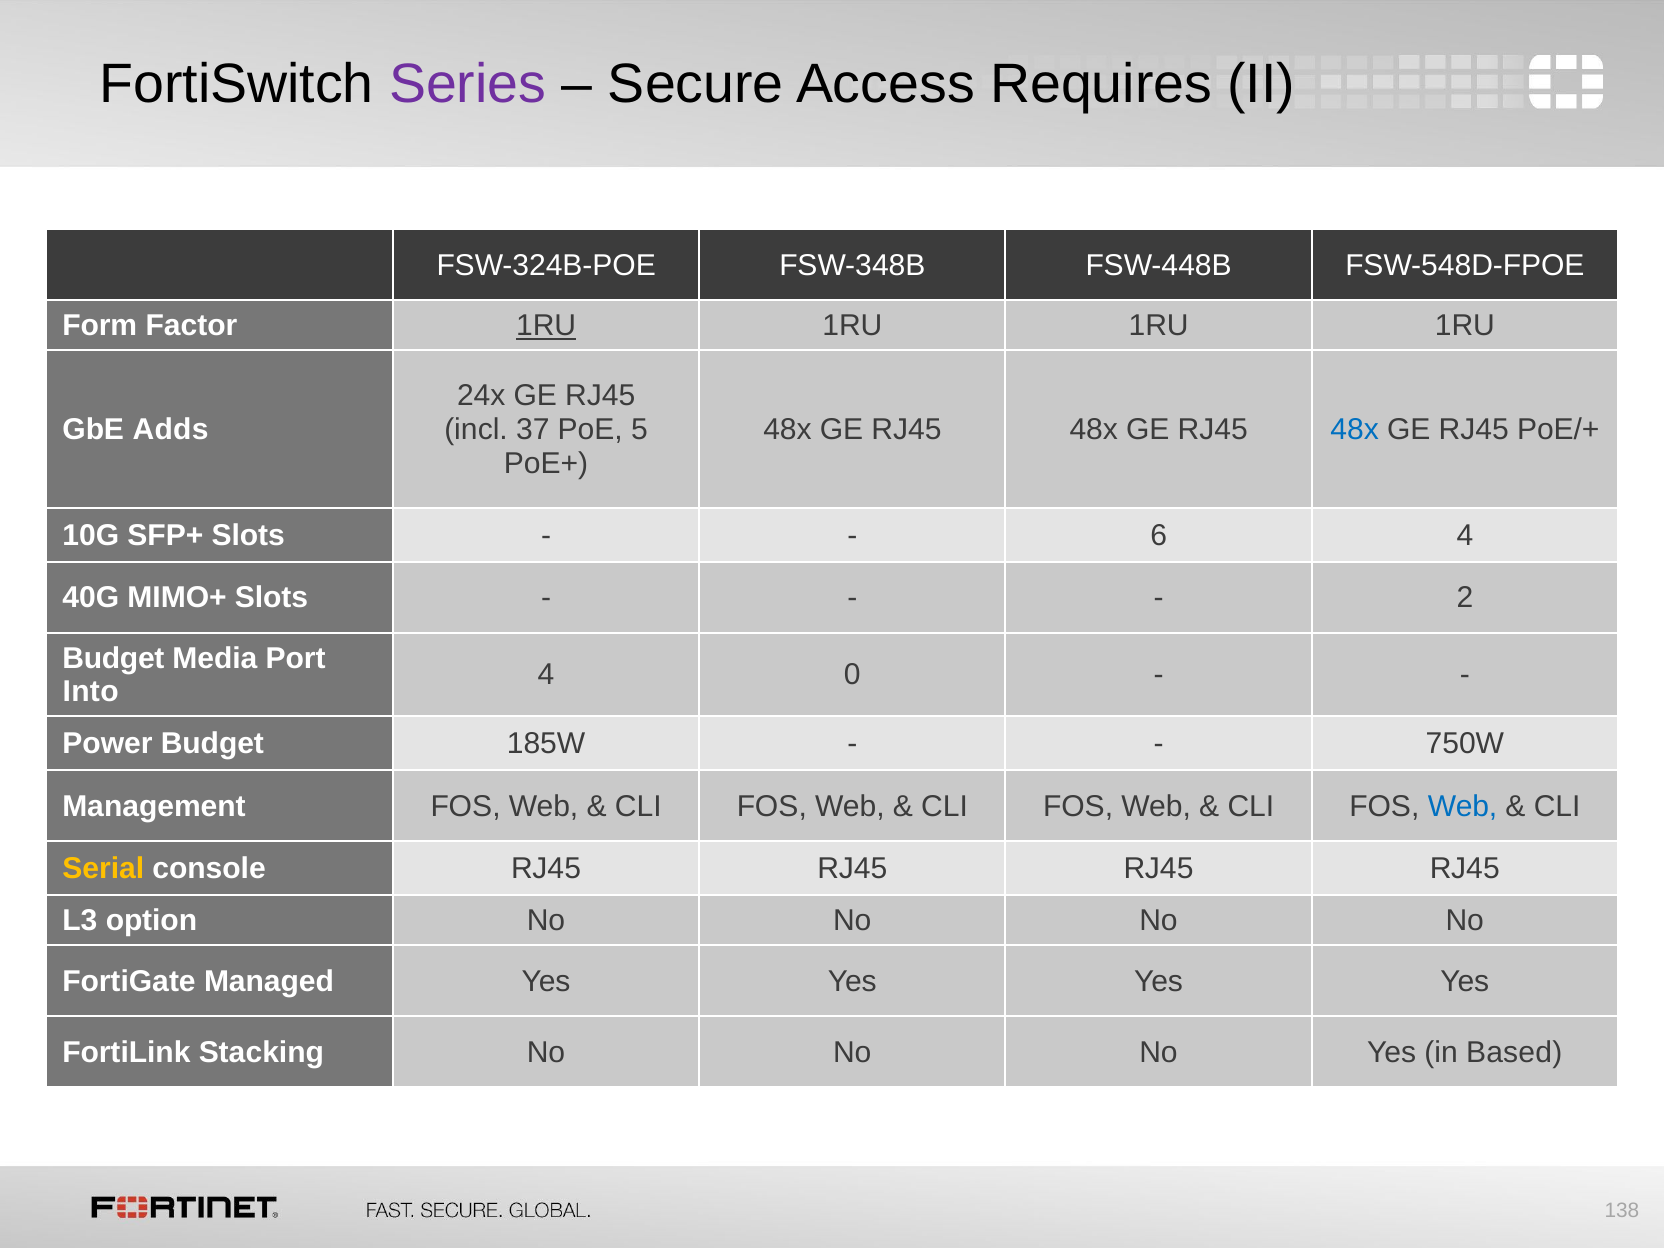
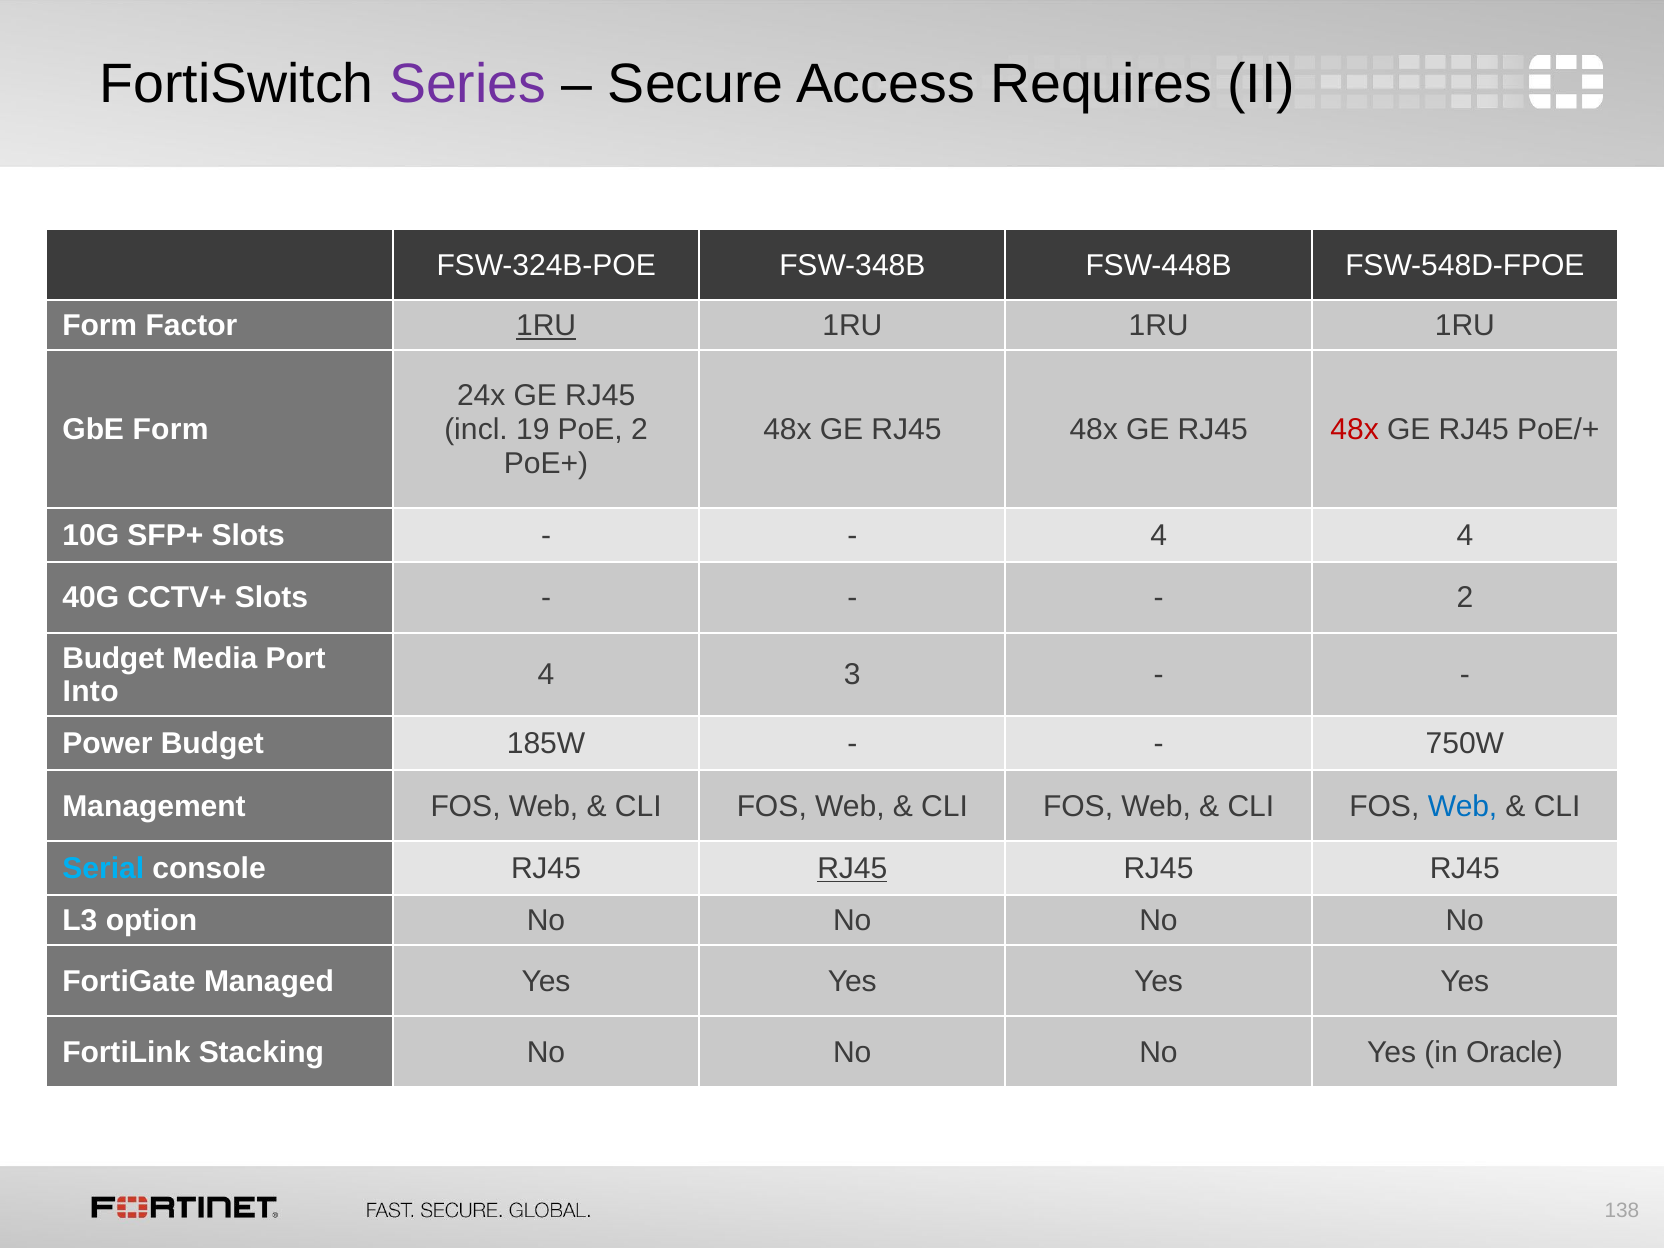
GbE Adds: Adds -> Form
37: 37 -> 19
PoE 5: 5 -> 2
48x at (1355, 430) colour: blue -> red
6 at (1159, 535): 6 -> 4
MIMO+: MIMO+ -> CCTV+
0: 0 -> 3
Serial colour: yellow -> light blue
RJ45 at (852, 869) underline: none -> present
Based: Based -> Oracle
